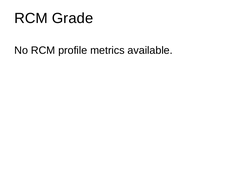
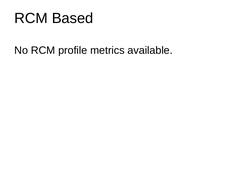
Grade: Grade -> Based
